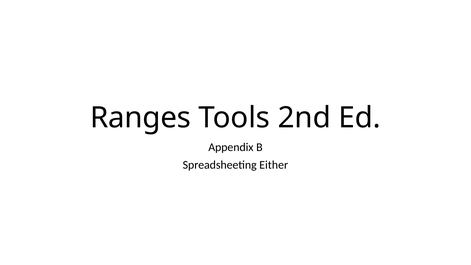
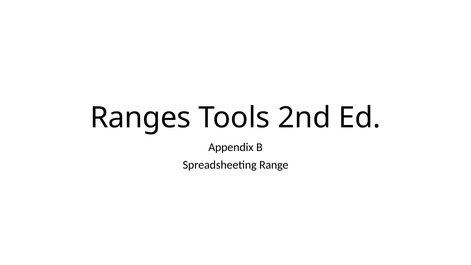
Either: Either -> Range
